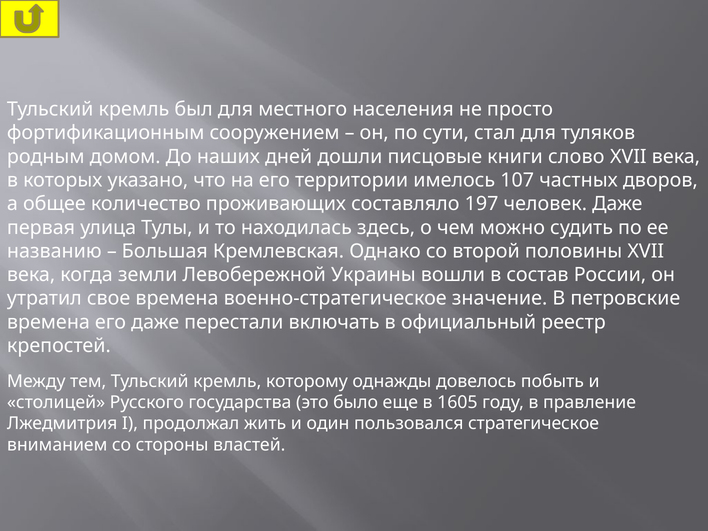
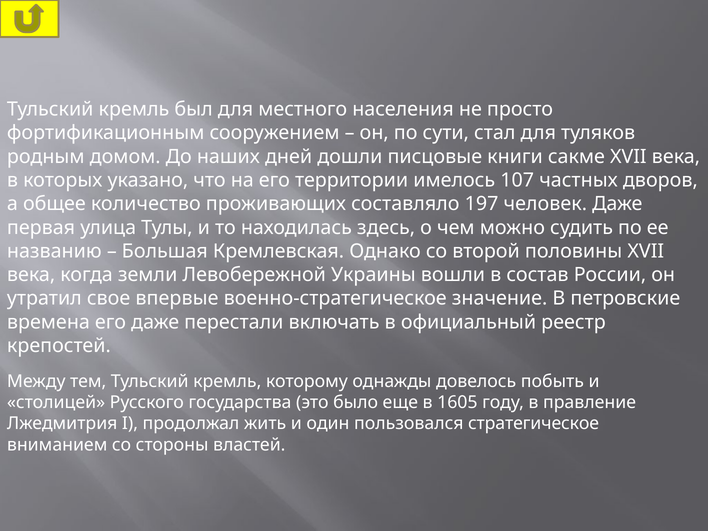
слово: слово -> сакме
свое времена: времена -> впервые
